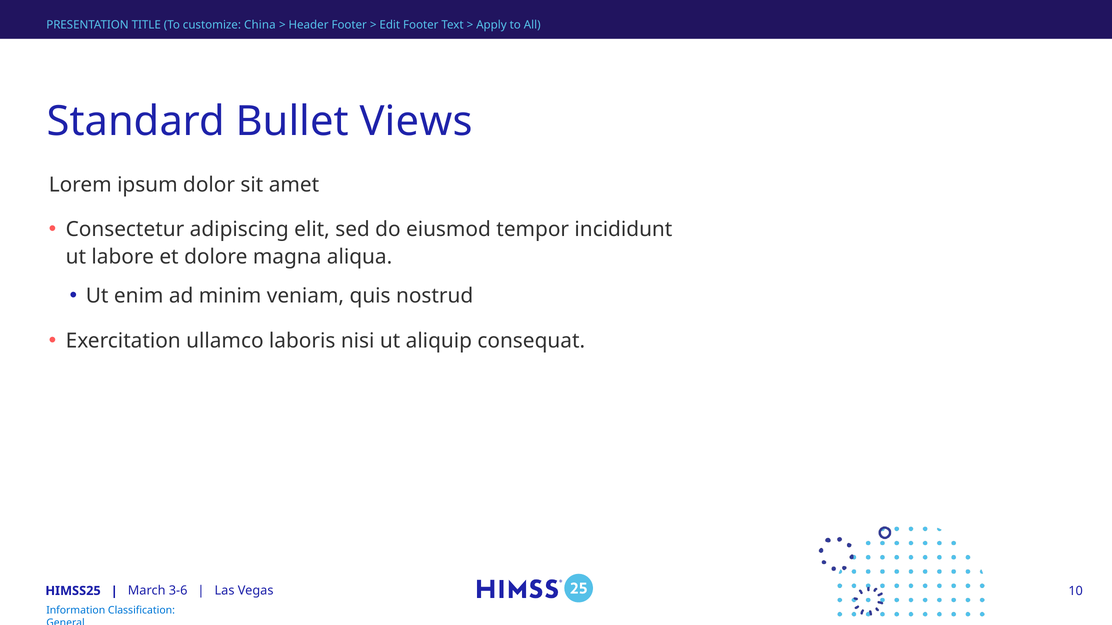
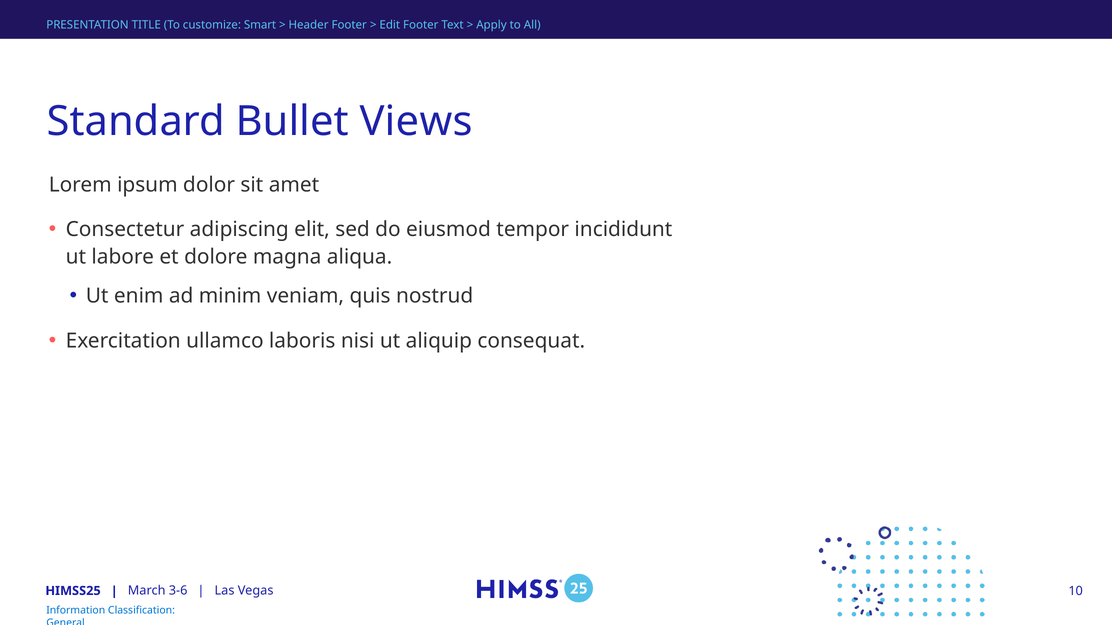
China: China -> Smart
